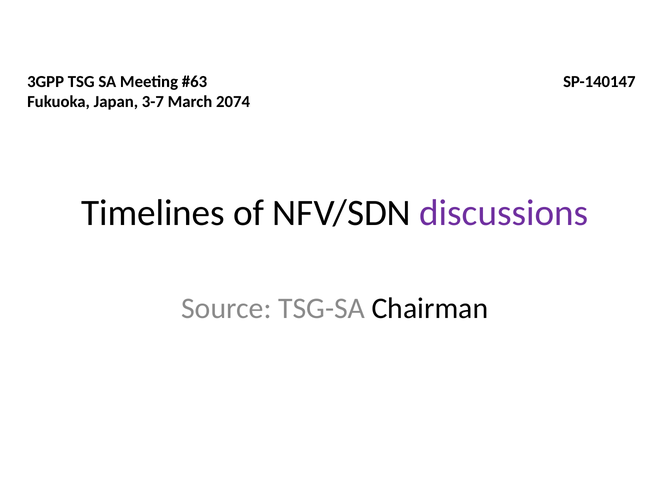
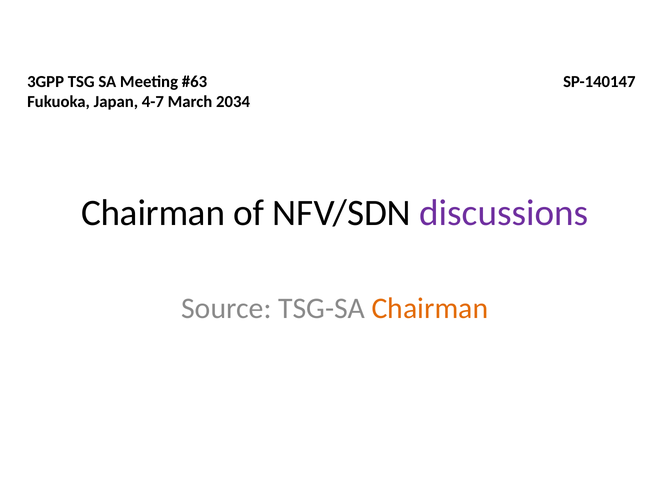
3-7: 3-7 -> 4-7
2074: 2074 -> 2034
Timelines at (153, 213): Timelines -> Chairman
Chairman at (430, 308) colour: black -> orange
